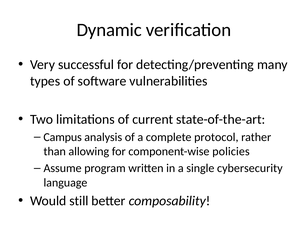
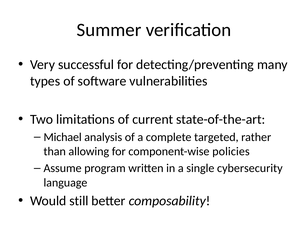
Dynamic: Dynamic -> Summer
Campus: Campus -> Michael
protocol: protocol -> targeted
